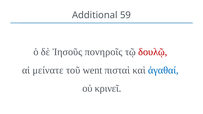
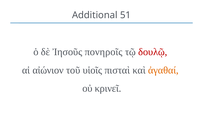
59: 59 -> 51
μείνατε: μείνατε -> αἰώνιον
went: went -> υἱοῖς
ἀγαθαί colour: blue -> orange
